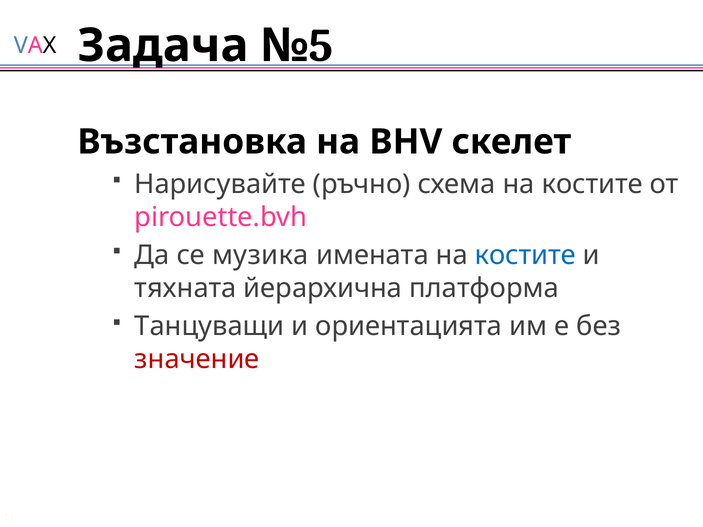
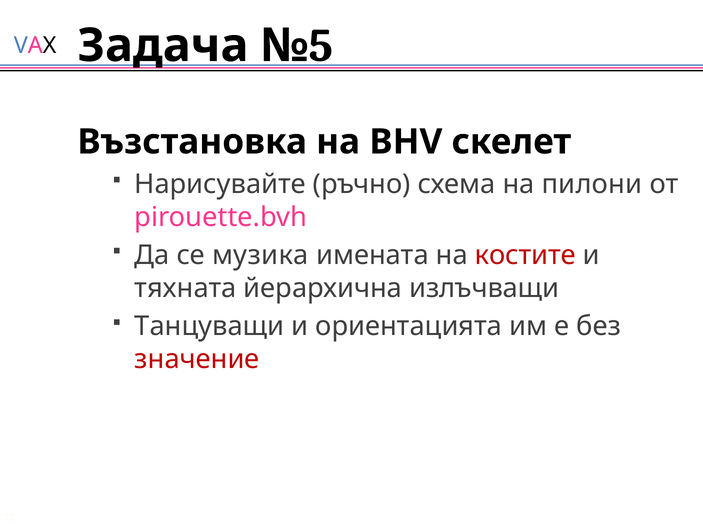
схема на костите: костите -> пилони
костите at (525, 255) colour: blue -> red
платформа: платформа -> излъчващи
